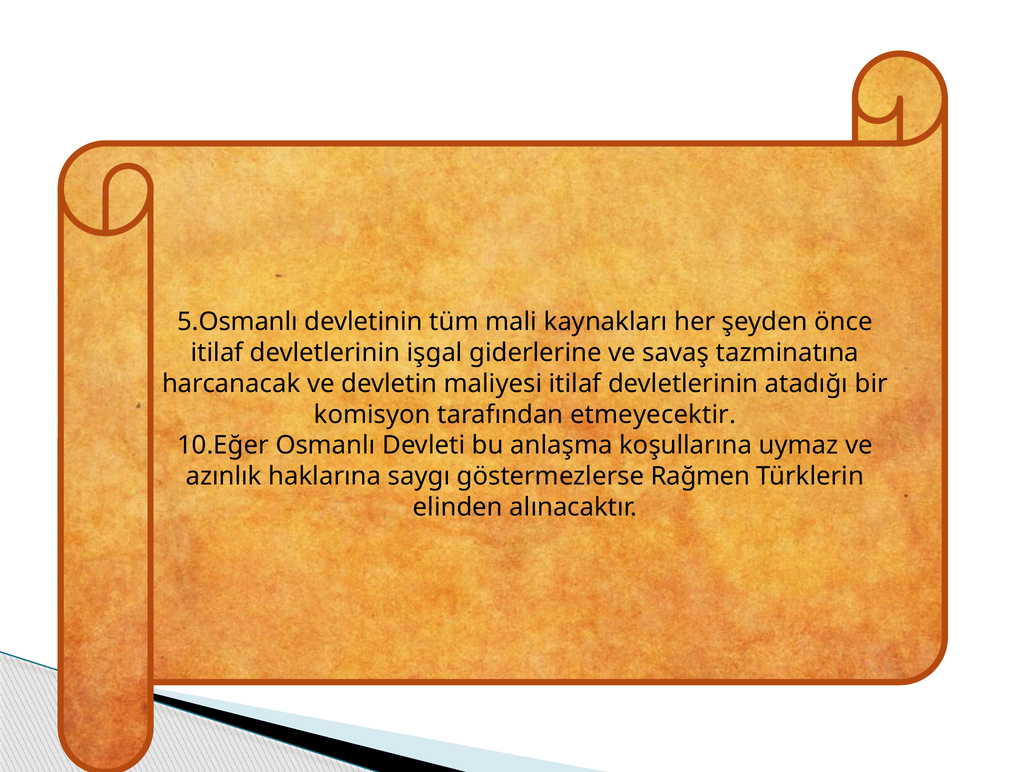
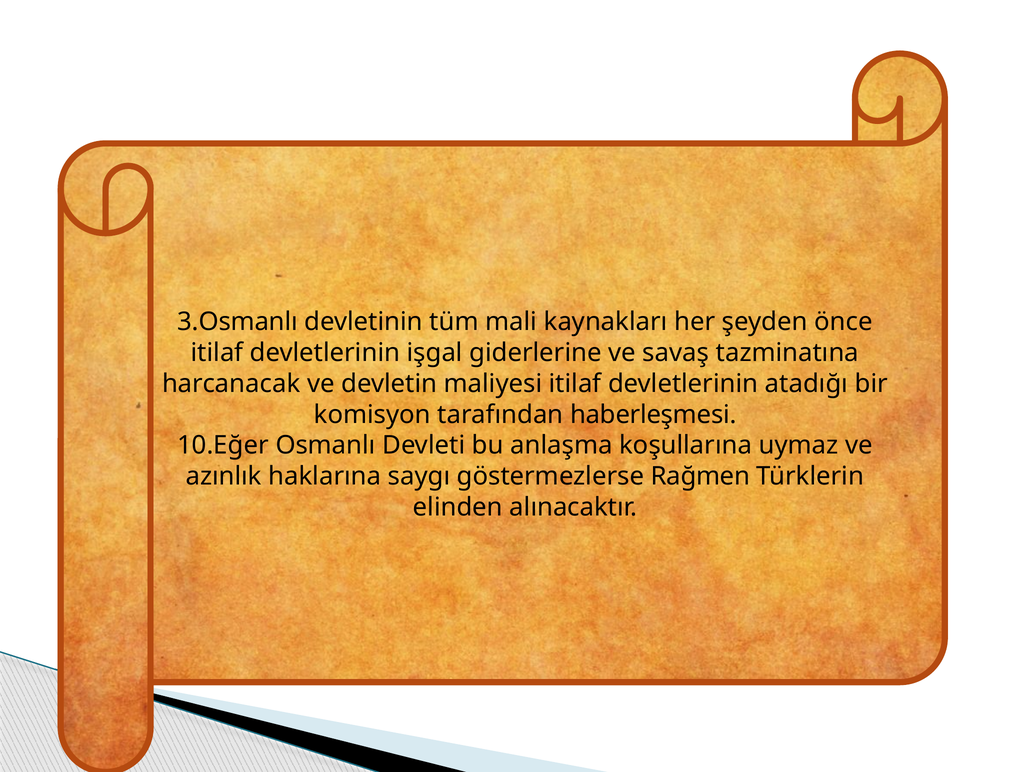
5.Osmanlı: 5.Osmanlı -> 3.Osmanlı
etmeyecektir: etmeyecektir -> haberleşmesi
